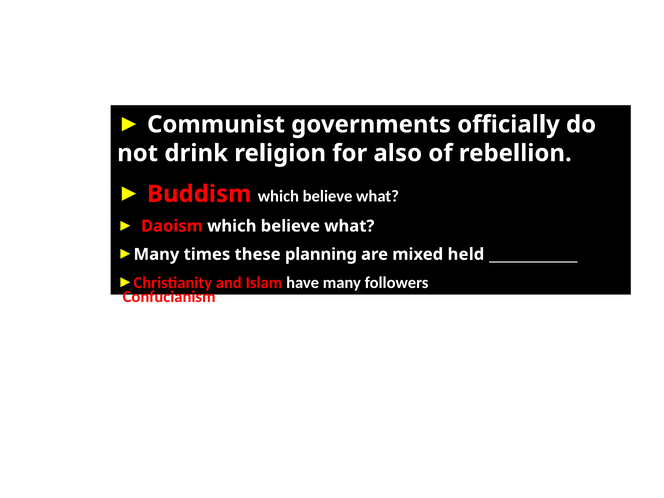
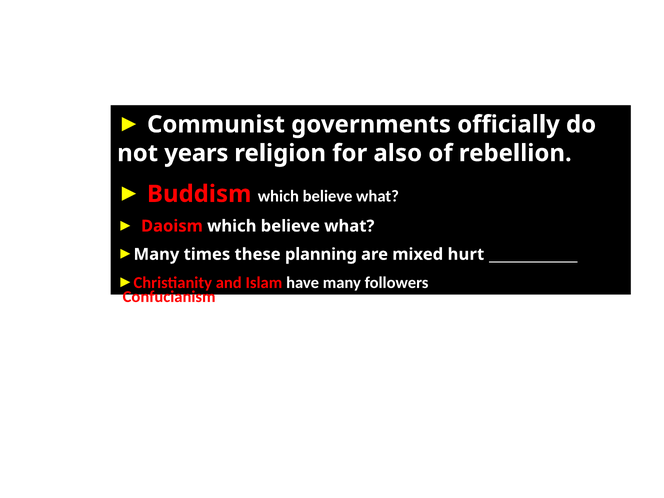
drink: drink -> years
held: held -> hurt
